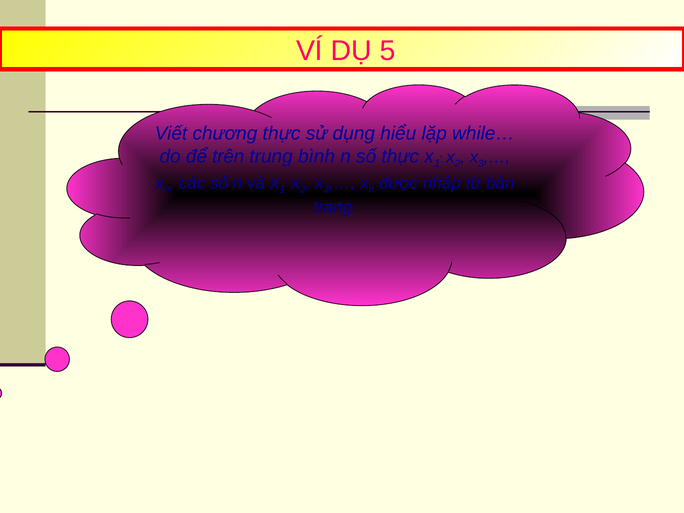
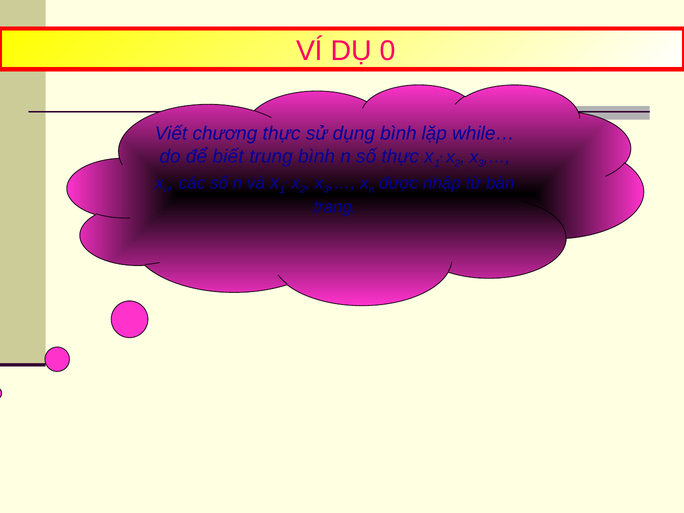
5: 5 -> 0
dụng hiểu: hiểu -> bình
trên: trên -> biết
